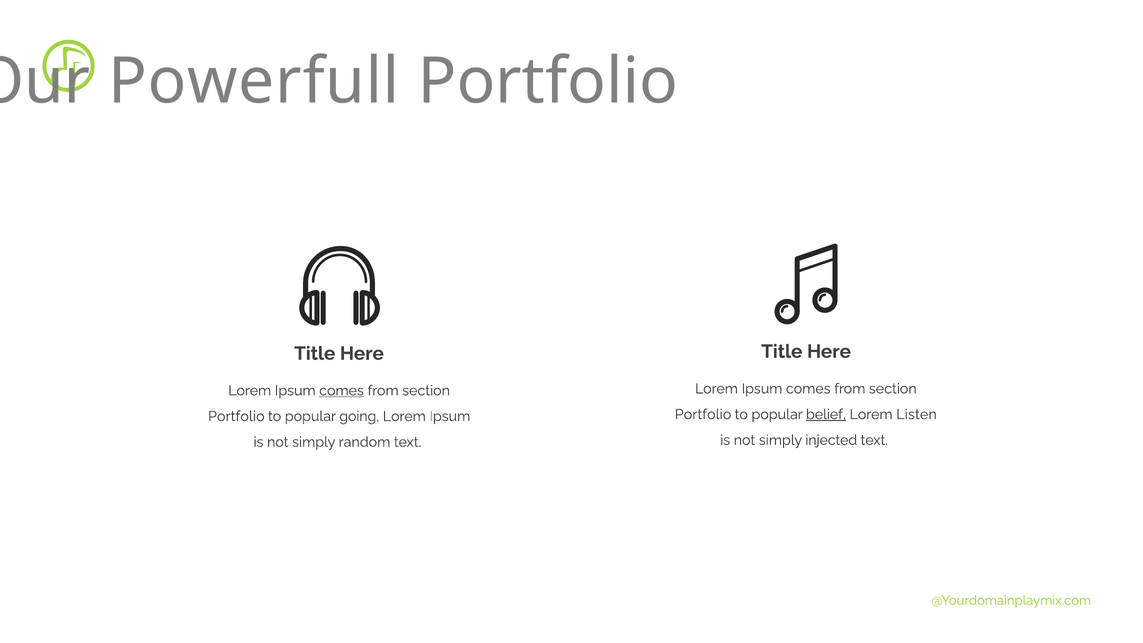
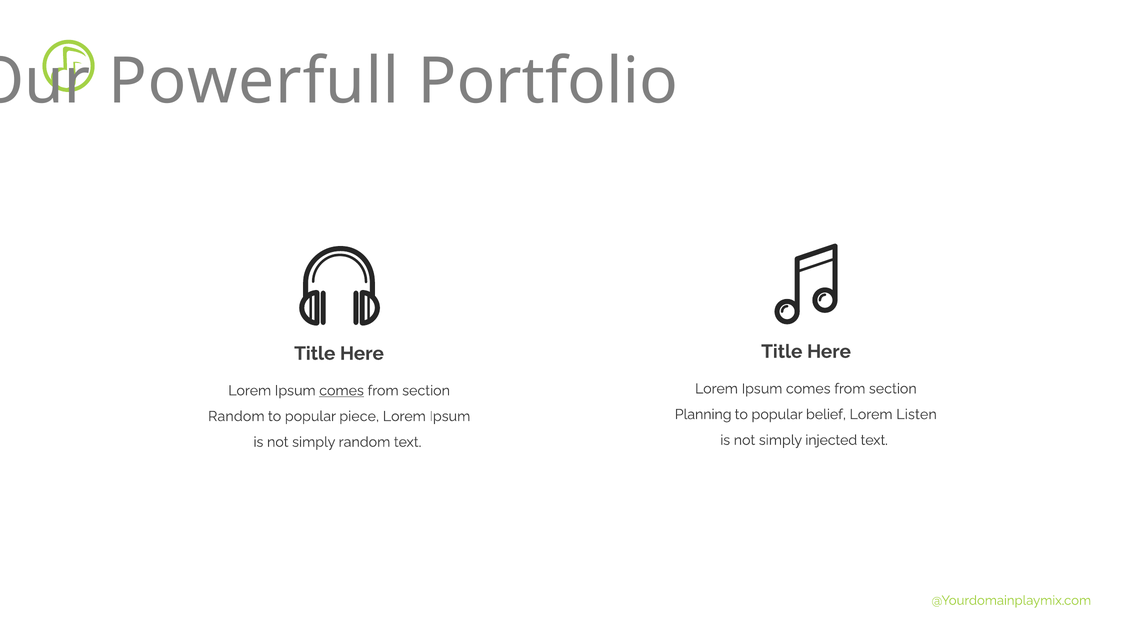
Portfolio at (703, 414): Portfolio -> Planning
belief underline: present -> none
Portfolio at (236, 416): Portfolio -> Random
going: going -> piece
